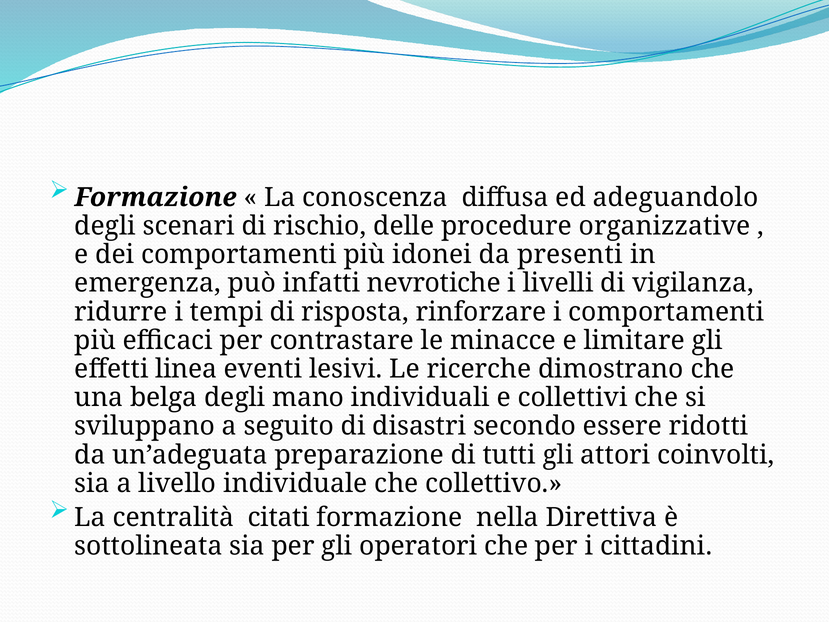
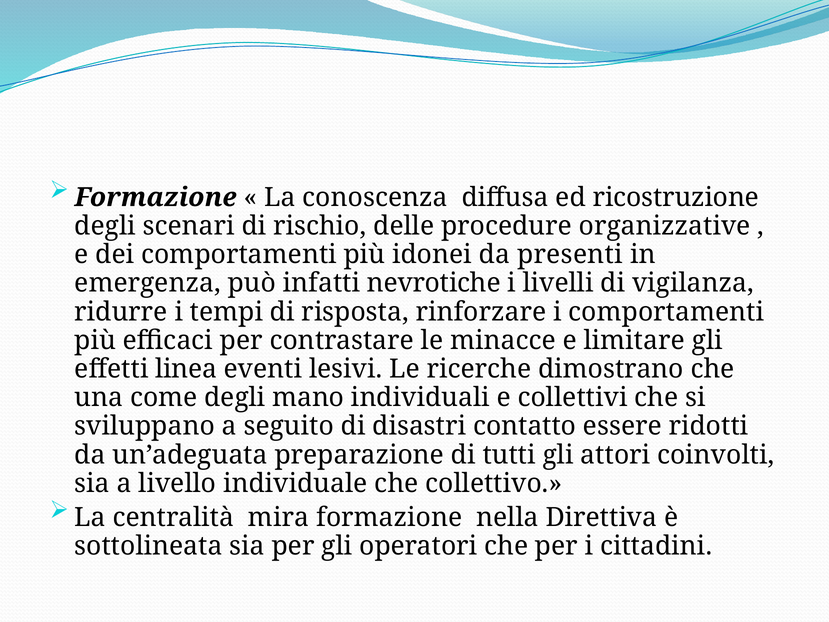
adeguandolo: adeguandolo -> ricostruzione
belga: belga -> come
secondo: secondo -> contatto
citati: citati -> mira
